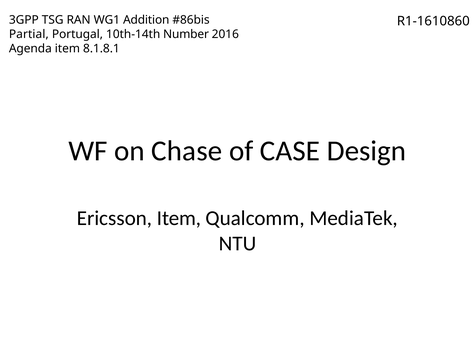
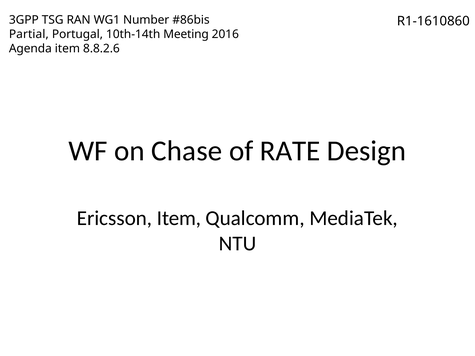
Addition: Addition -> Number
Number: Number -> Meeting
8.1.8.1: 8.1.8.1 -> 8.8.2.6
CASE: CASE -> RATE
